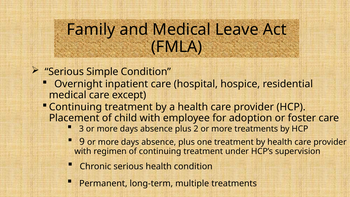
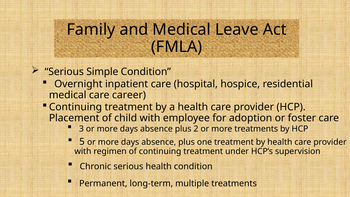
except: except -> career
9: 9 -> 5
